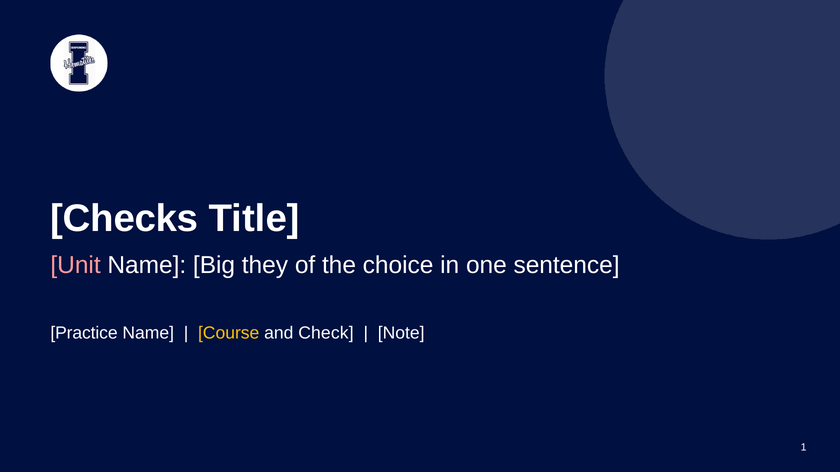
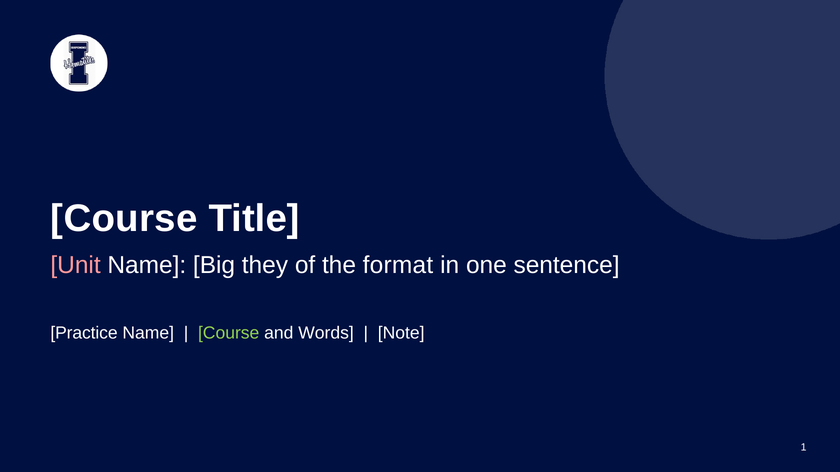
Checks at (124, 219): Checks -> Course
choice: choice -> format
Course at (229, 333) colour: yellow -> light green
Check: Check -> Words
